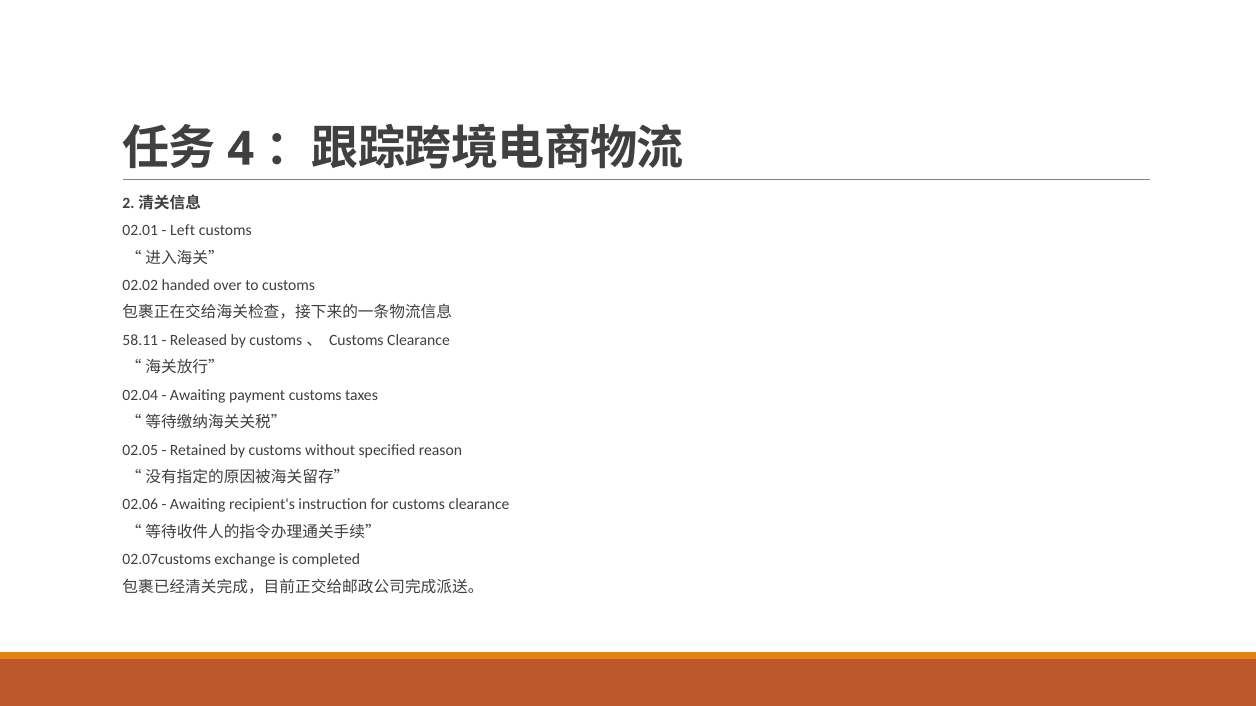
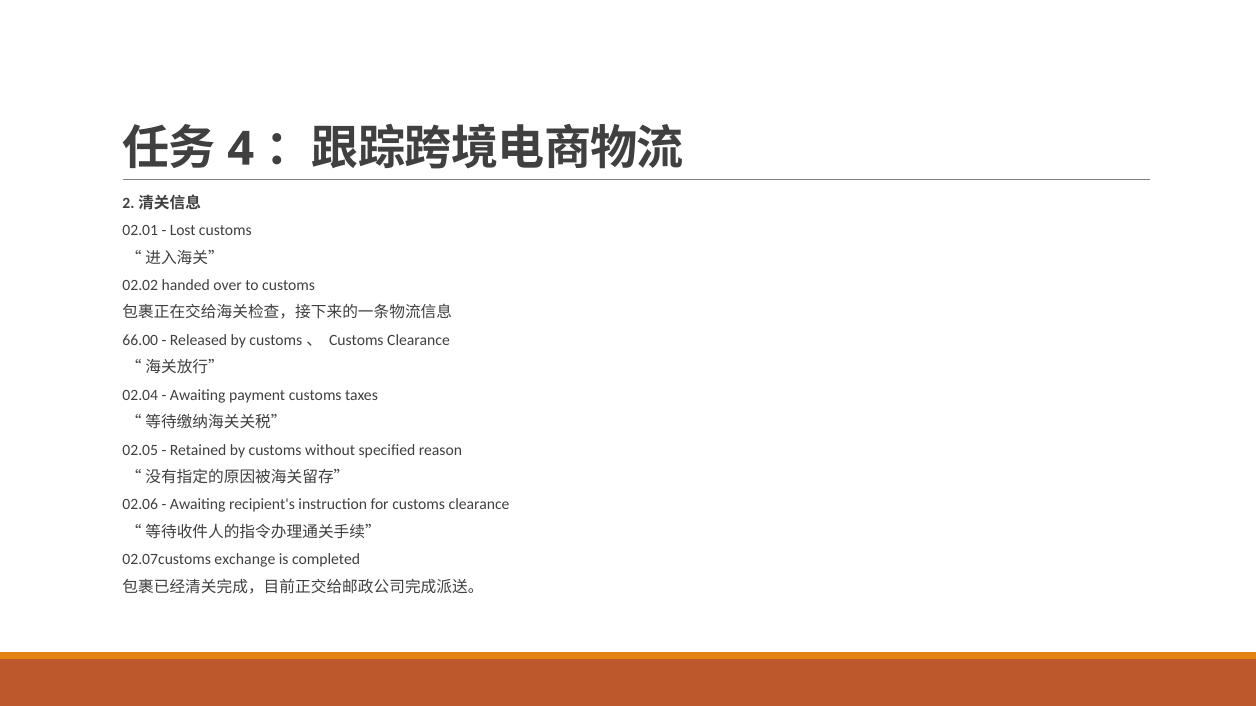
Left: Left -> Lost
58.11: 58.11 -> 66.00
